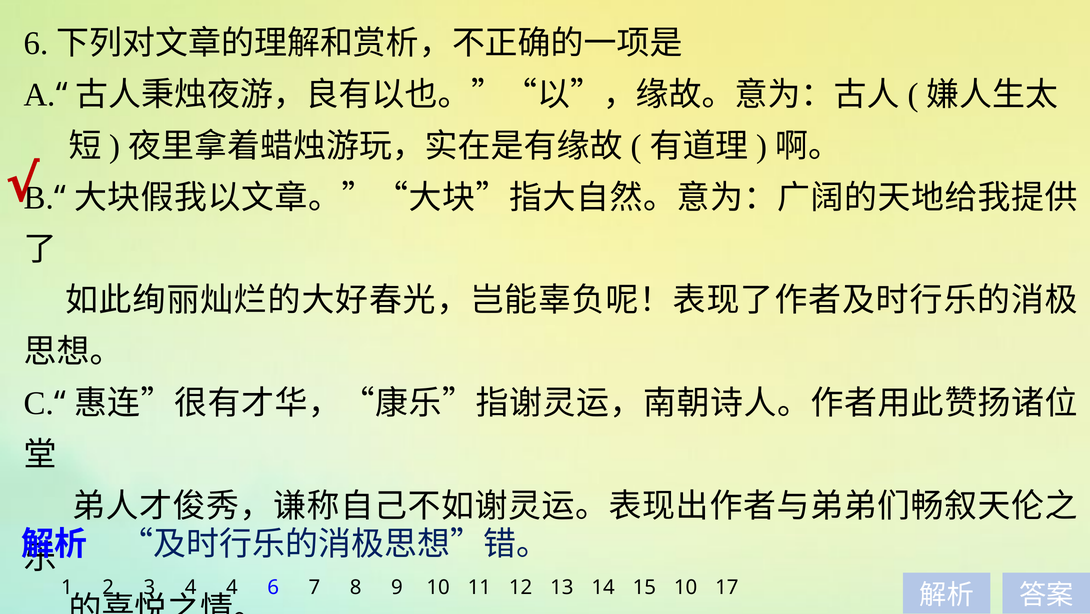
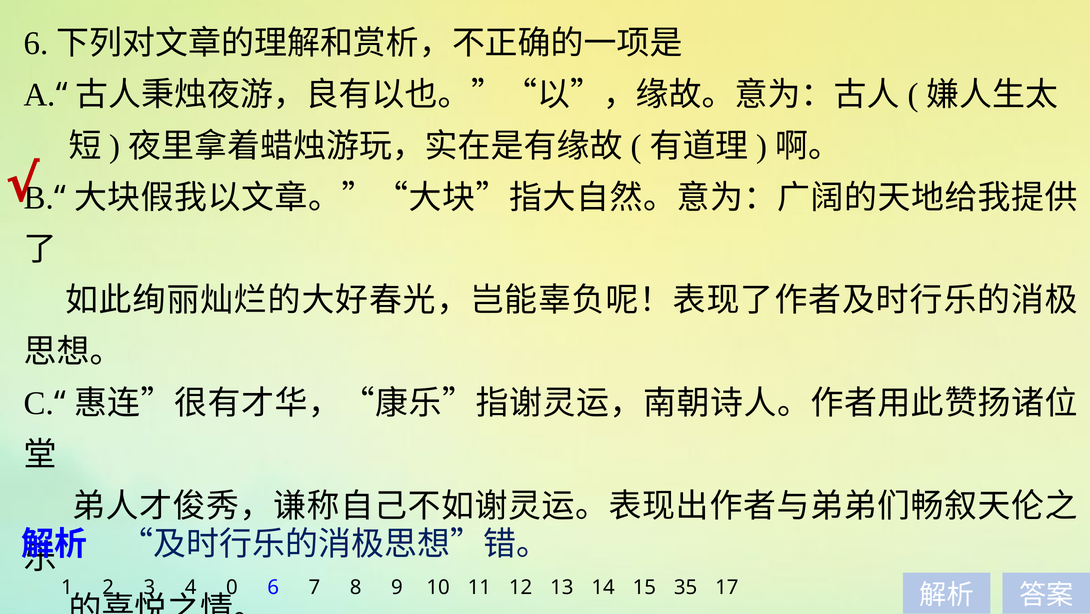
4 4: 4 -> 0
15 10: 10 -> 35
